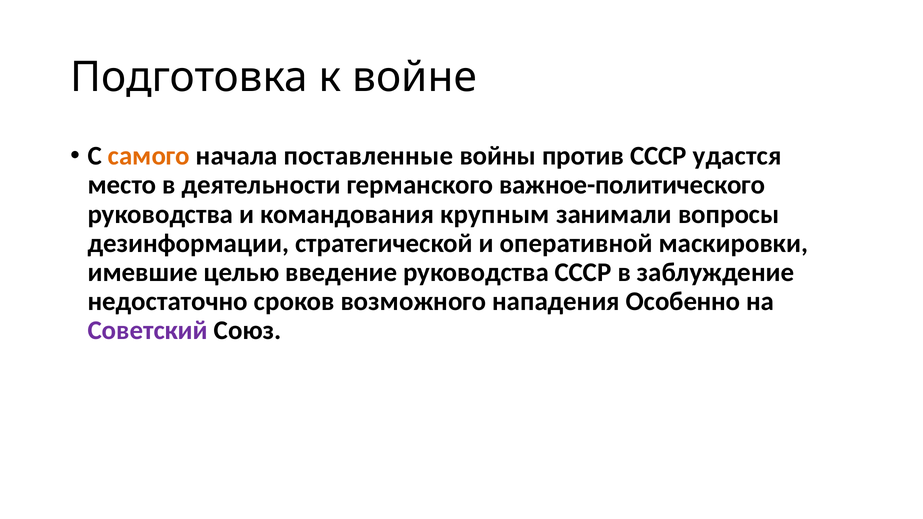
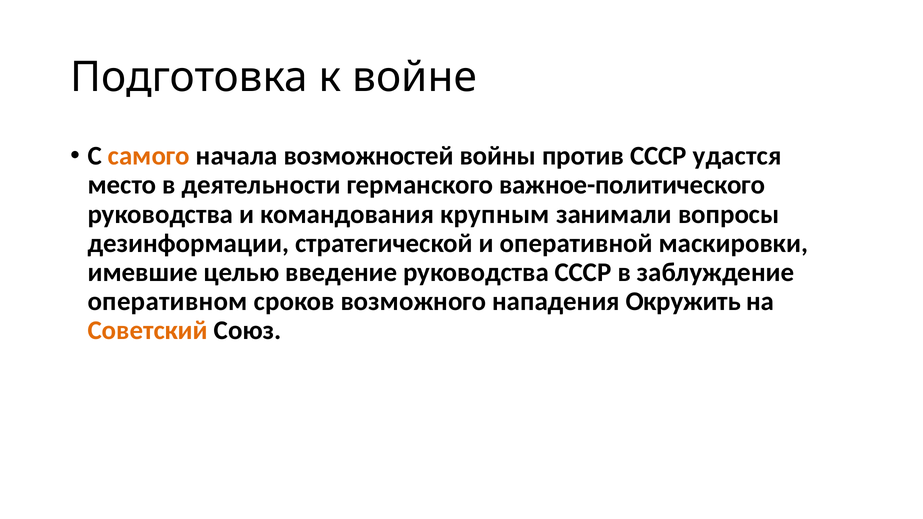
поставленные: поставленные -> возможностей
недостаточно: недостаточно -> оперативном
Особенно: Особенно -> Окружить
Советский colour: purple -> orange
